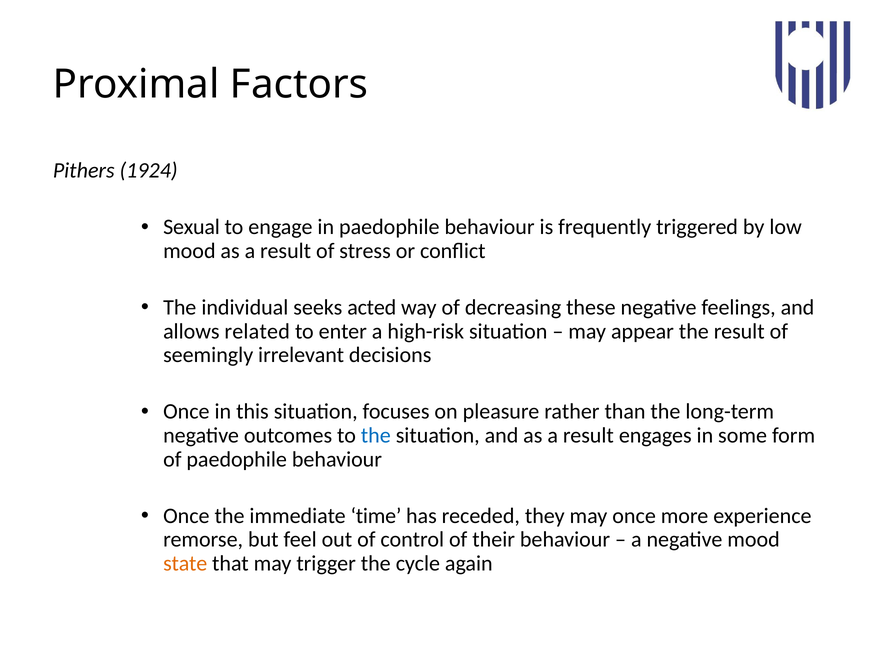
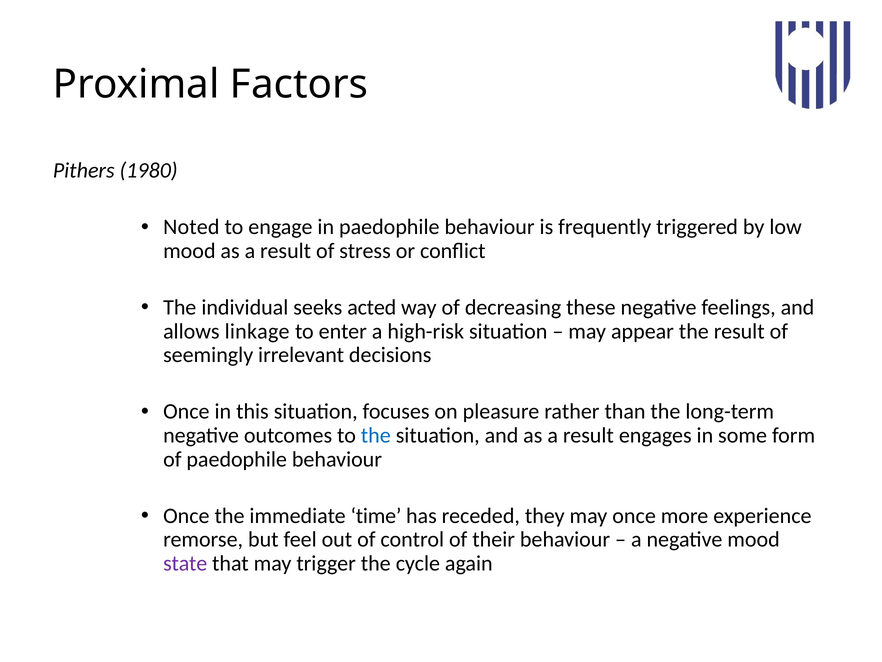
1924: 1924 -> 1980
Sexual: Sexual -> Noted
related: related -> linkage
state colour: orange -> purple
